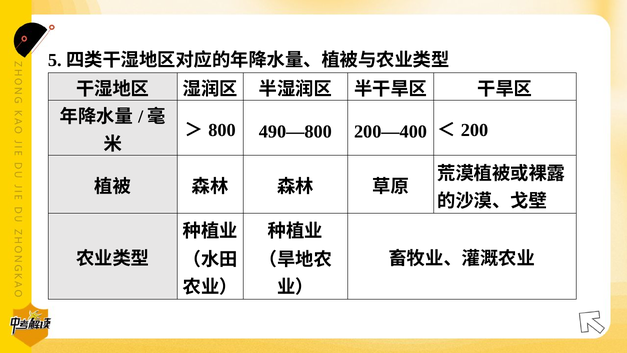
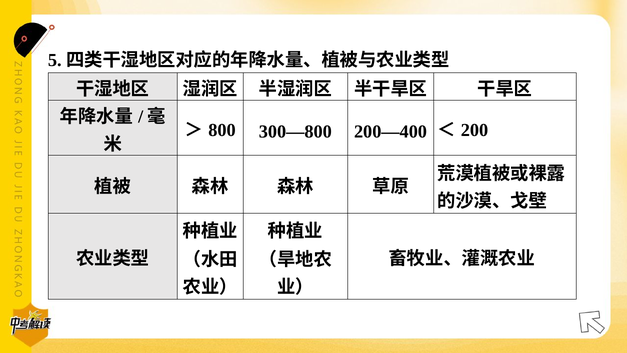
490—800: 490—800 -> 300—800
